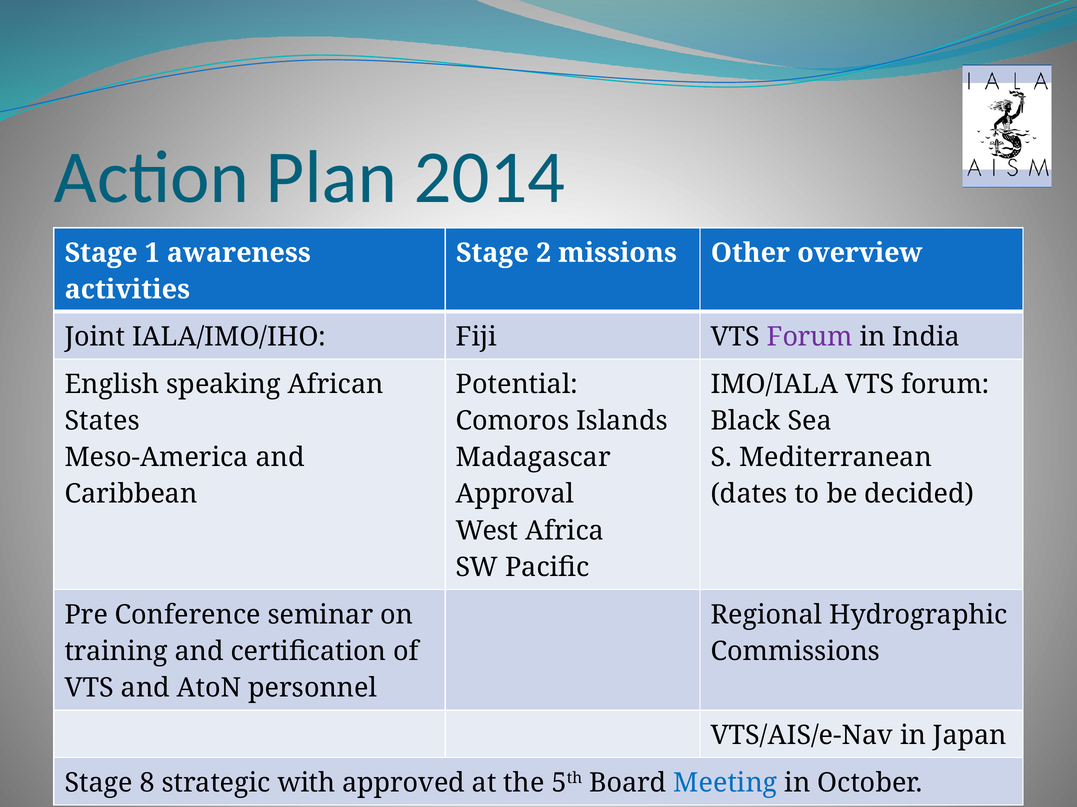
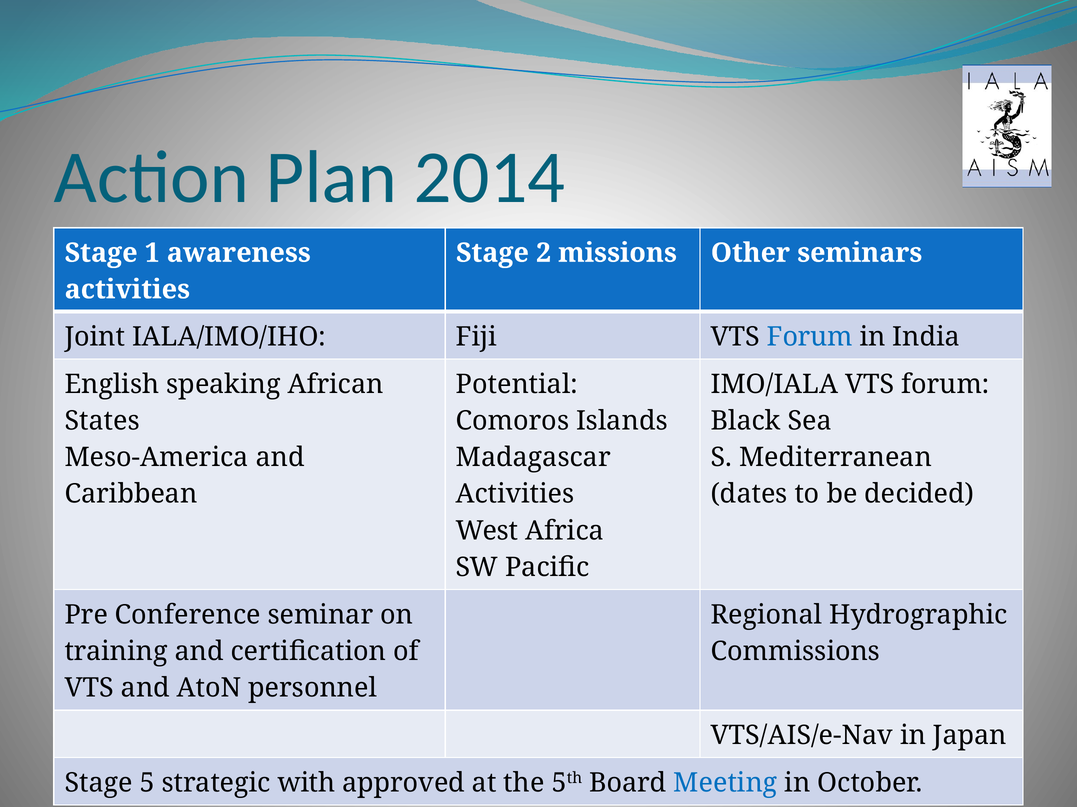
overview: overview -> seminars
Forum at (810, 337) colour: purple -> blue
Approval at (515, 495): Approval -> Activities
8: 8 -> 5
